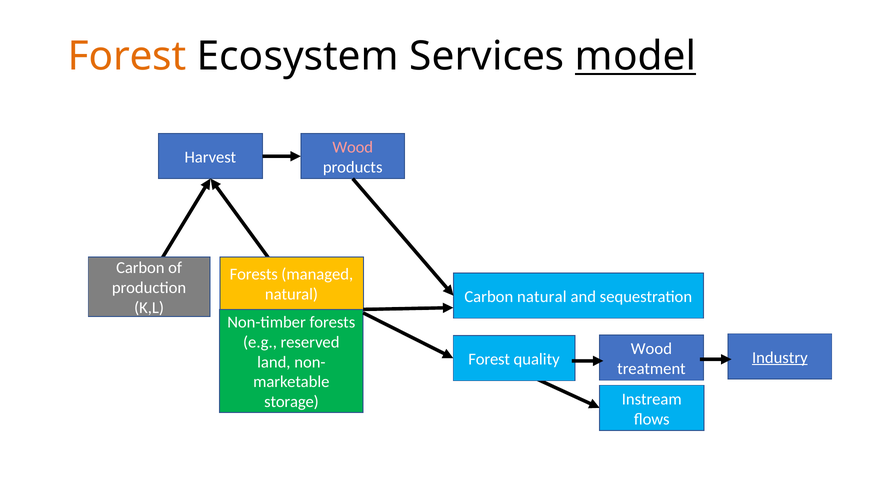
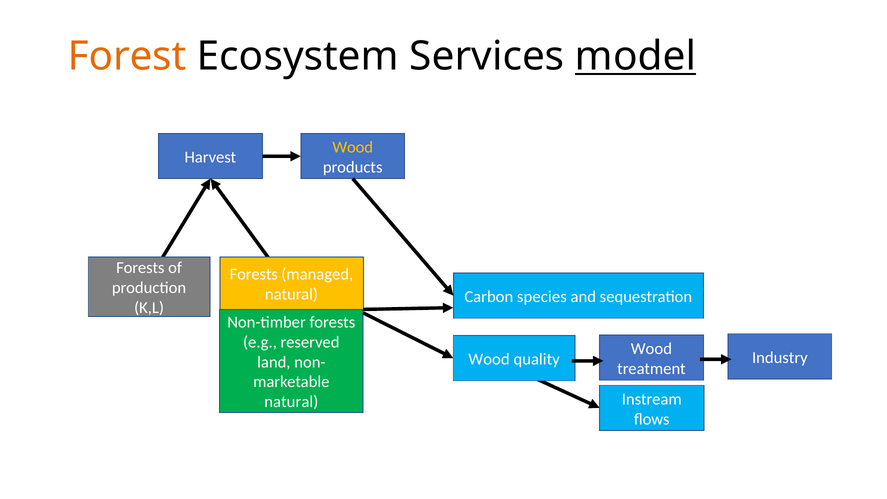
Wood at (353, 147) colour: pink -> yellow
Carbon at (140, 268): Carbon -> Forests
Carbon natural: natural -> species
Industry underline: present -> none
Forest at (489, 359): Forest -> Wood
storage at (291, 402): storage -> natural
